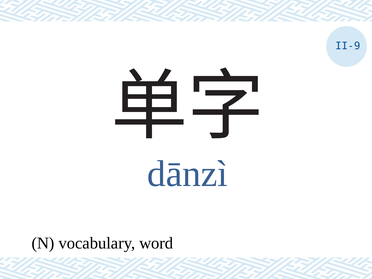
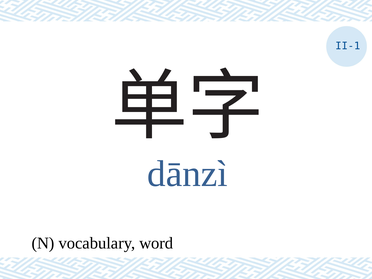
II-9: II-9 -> II-1
